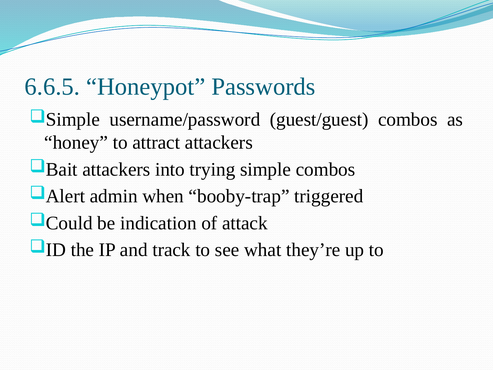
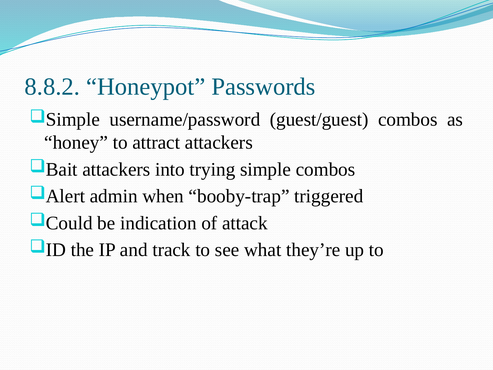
6.6.5: 6.6.5 -> 8.8.2
